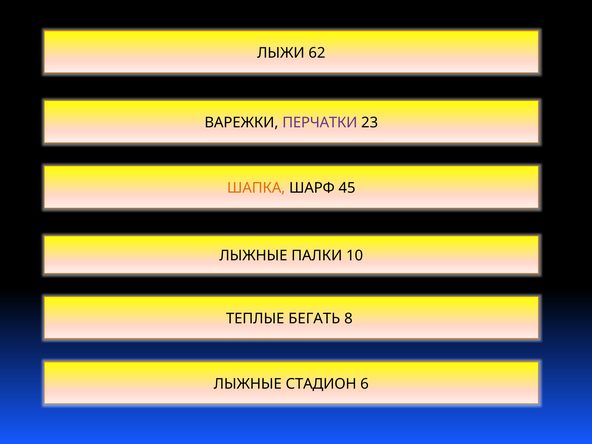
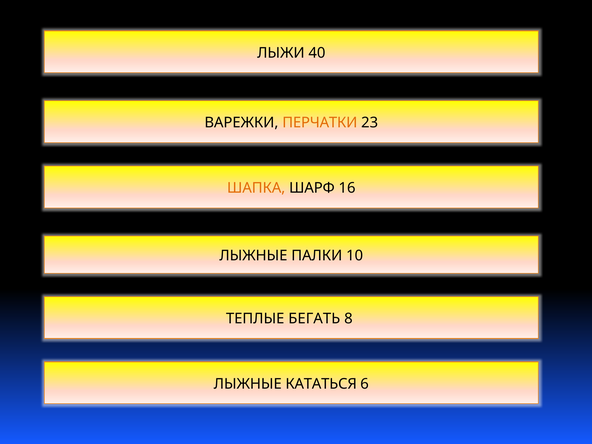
62: 62 -> 40
ПЕРЧАТКИ colour: purple -> orange
45: 45 -> 16
СТАДИОН: СТАДИОН -> КАТАТЬСЯ
